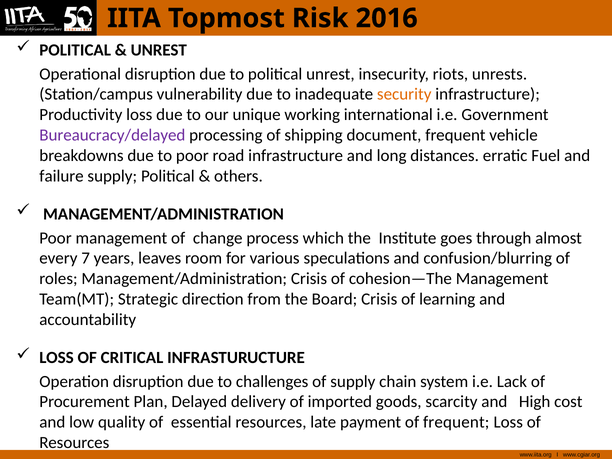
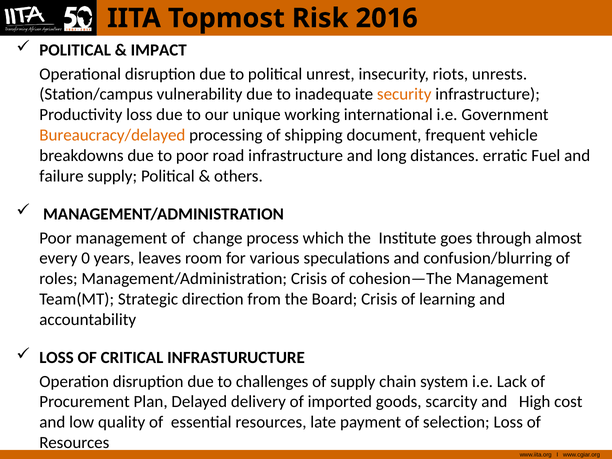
UNREST at (159, 50): UNREST -> IMPACT
Bureaucracy/delayed colour: purple -> orange
7: 7 -> 0
of frequent: frequent -> selection
